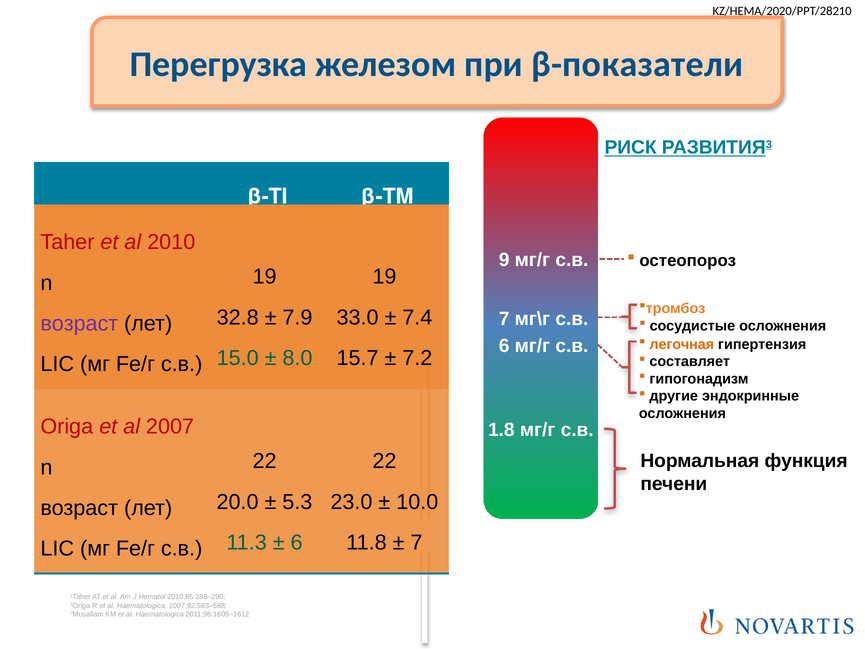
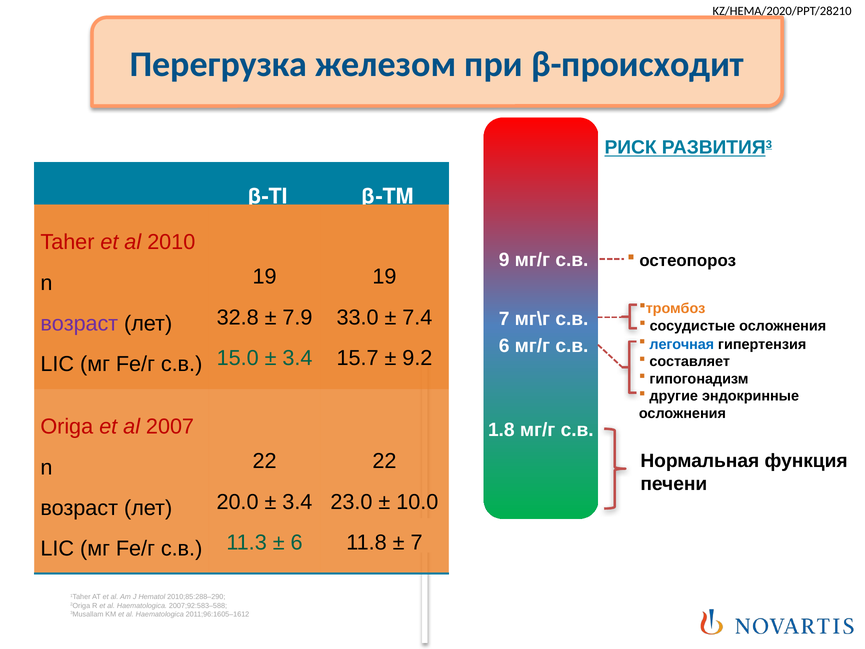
β-показатели: β-показатели -> β-происходит
легочная colour: orange -> blue
8.0 at (297, 358): 8.0 -> 3.4
7.2: 7.2 -> 9.2
5.3 at (297, 502): 5.3 -> 3.4
